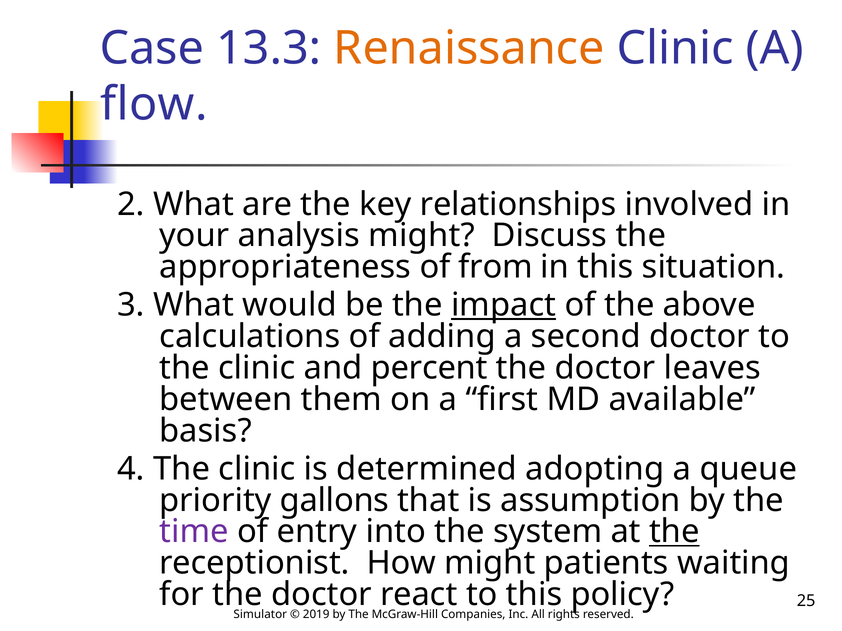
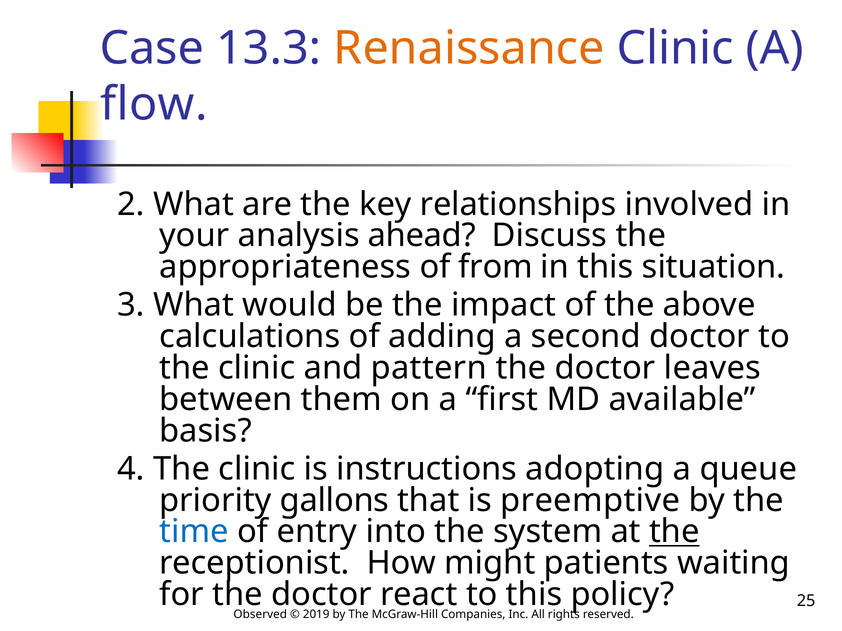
analysis might: might -> ahead
impact underline: present -> none
percent: percent -> pattern
determined: determined -> instructions
assumption: assumption -> preemptive
time colour: purple -> blue
Simulator: Simulator -> Observed
